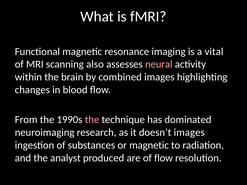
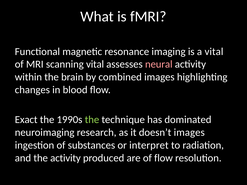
scanning also: also -> vital
From: From -> Exact
the at (92, 120) colour: pink -> light green
or magnetic: magnetic -> interpret
the analyst: analyst -> activity
